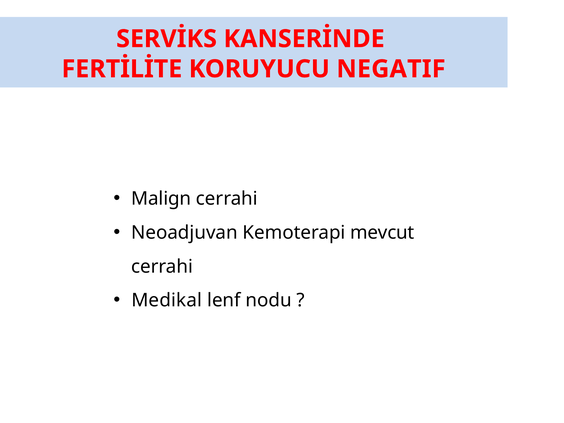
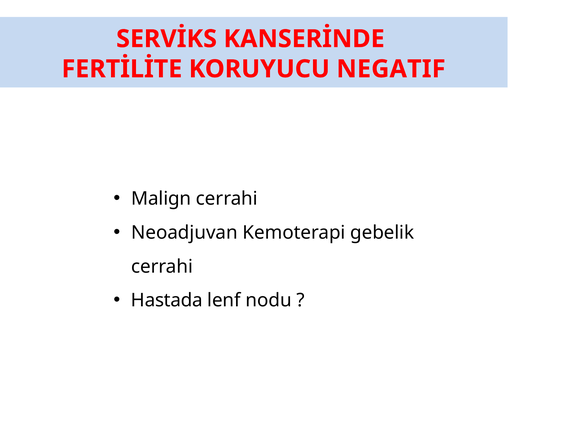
mevcut: mevcut -> gebelik
Medikal: Medikal -> Hastada
